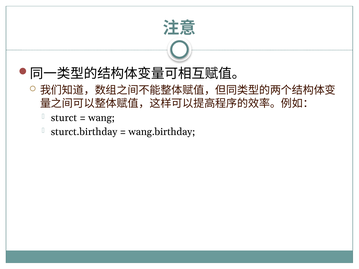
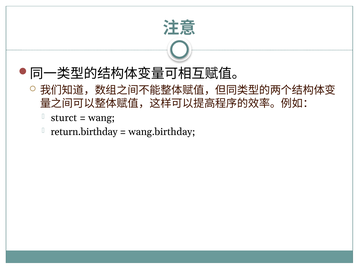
sturct.birthday: sturct.birthday -> return.birthday
